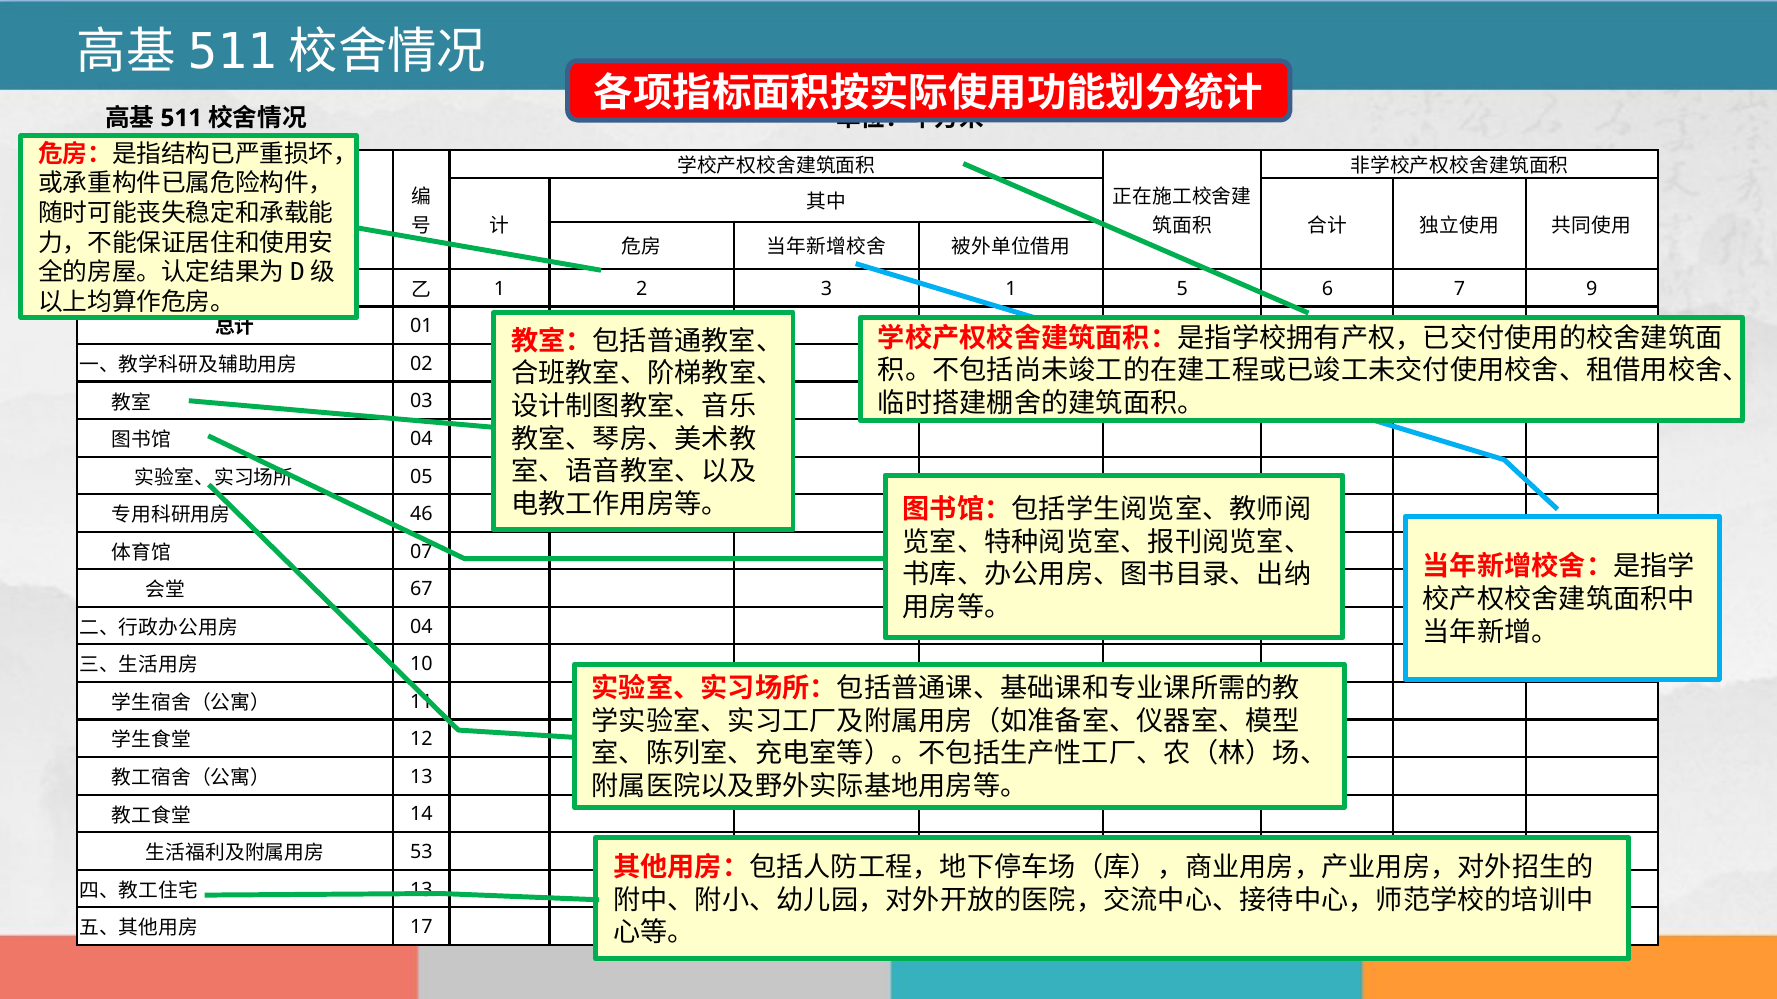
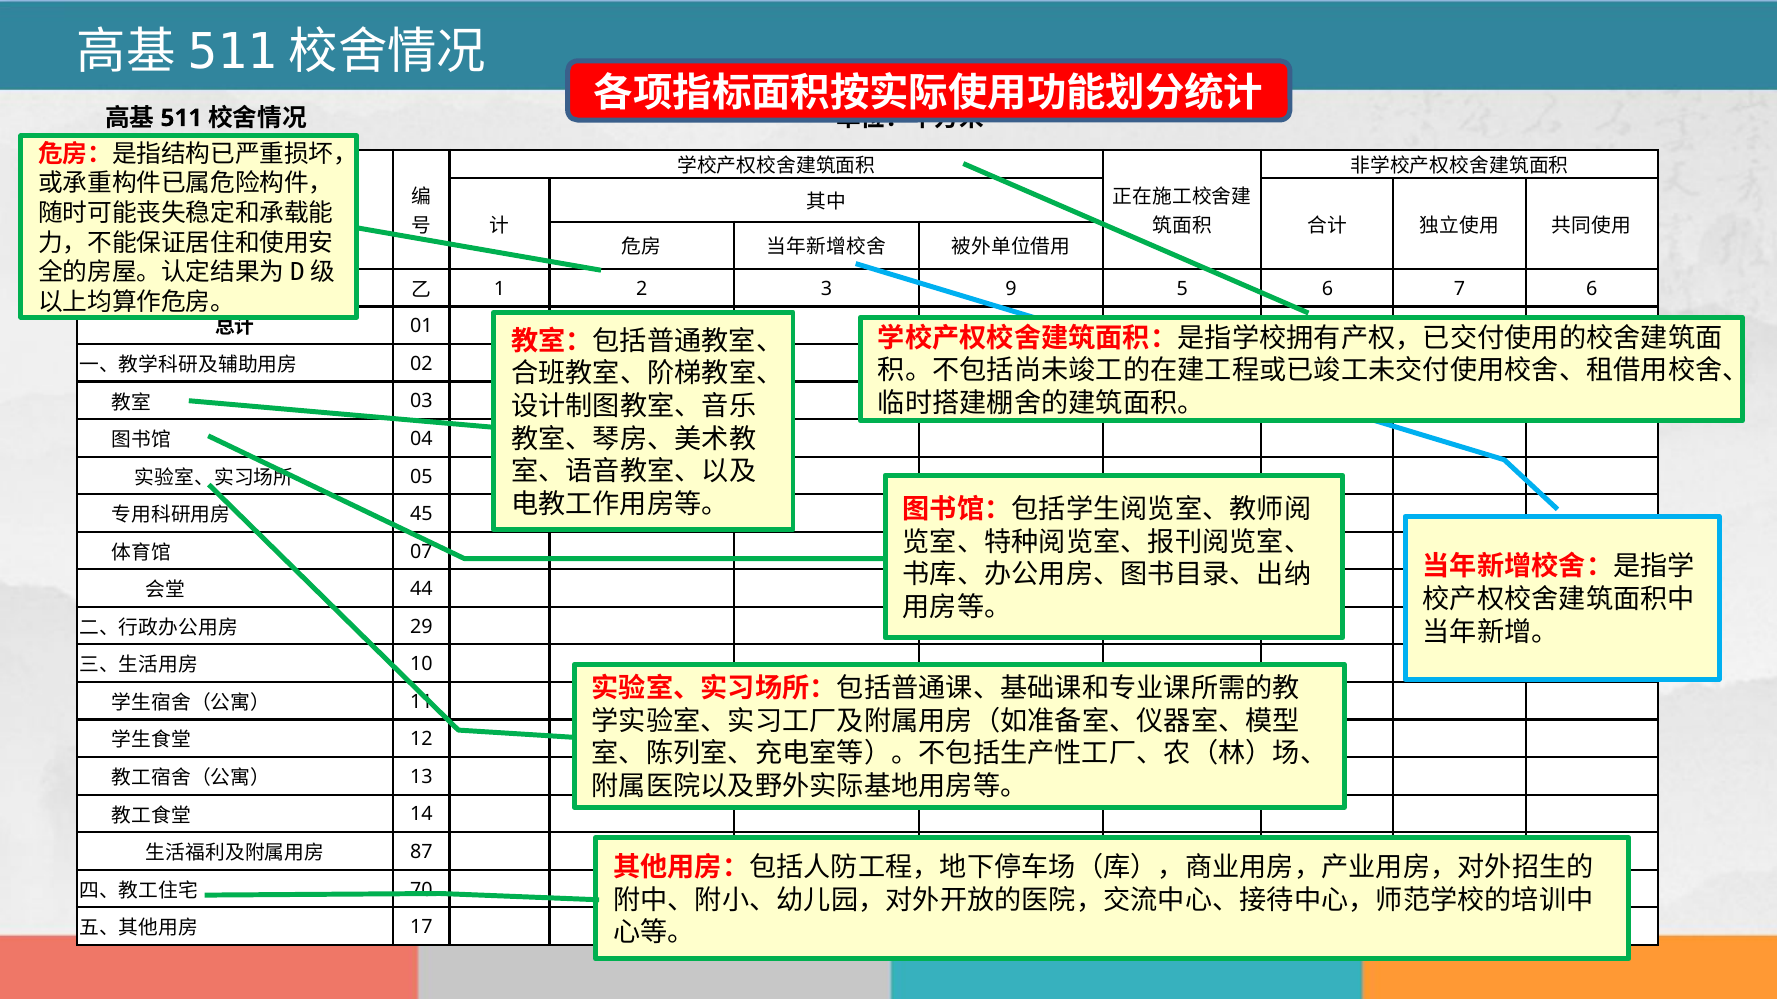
3 1: 1 -> 9
7 9: 9 -> 6
46: 46 -> 45
67: 67 -> 44
04 at (421, 627): 04 -> 29
53: 53 -> 87
13 at (421, 890): 13 -> 70
